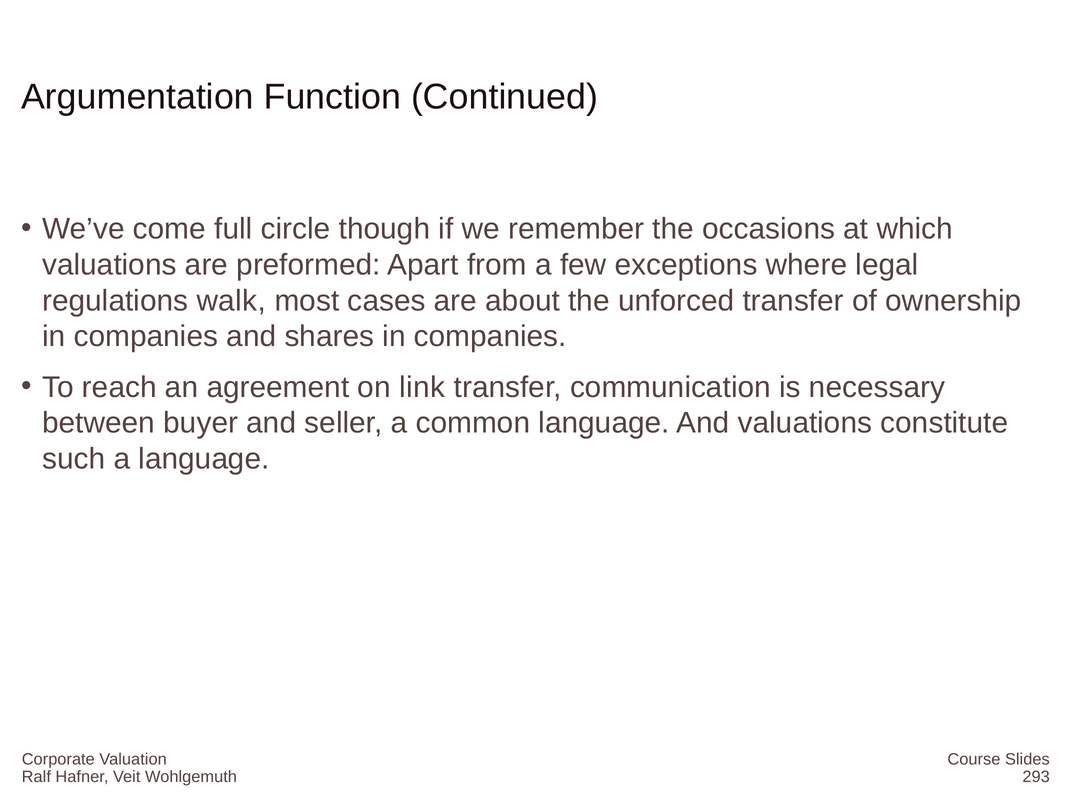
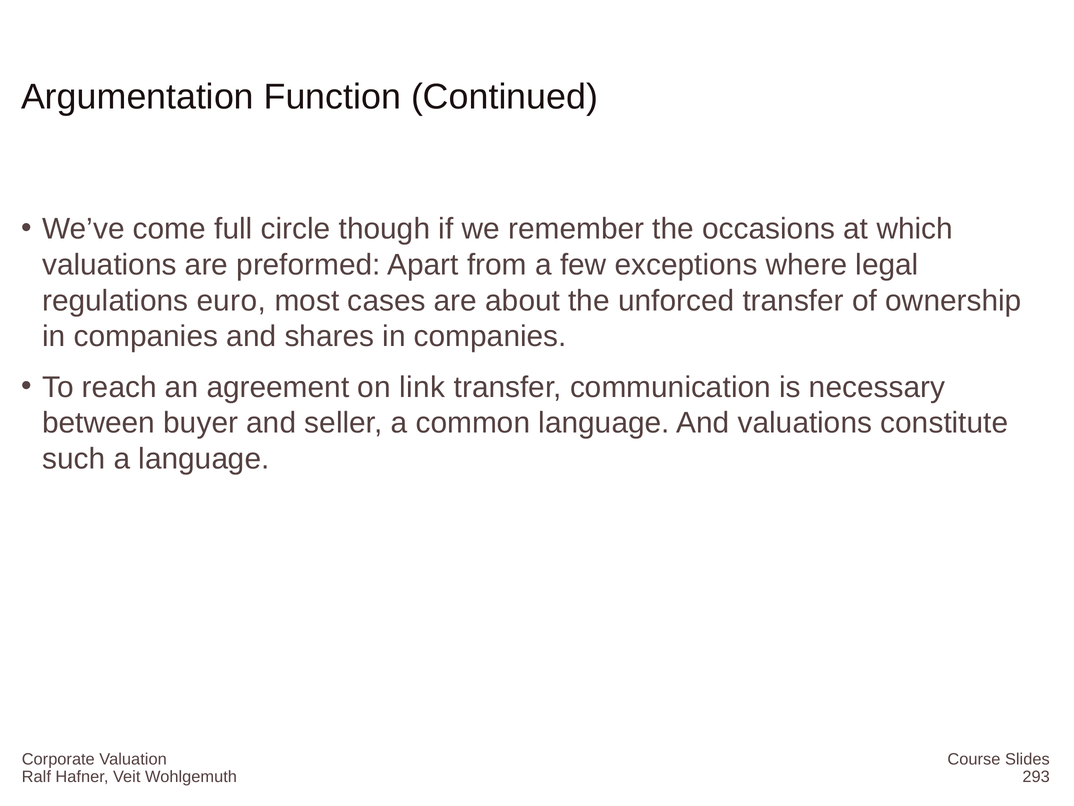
walk: walk -> euro
